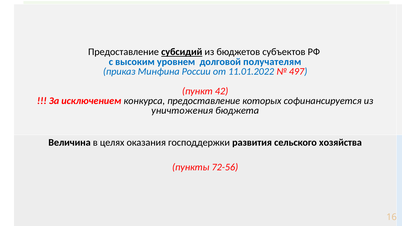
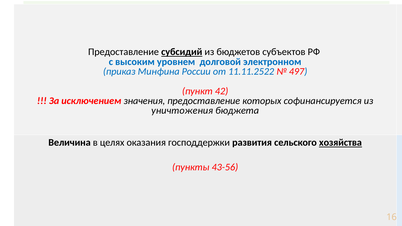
получателям: получателям -> электронном
11.01.2022: 11.01.2022 -> 11.11.2522
конкурса: конкурса -> значения
хозяйства underline: none -> present
72-56: 72-56 -> 43-56
